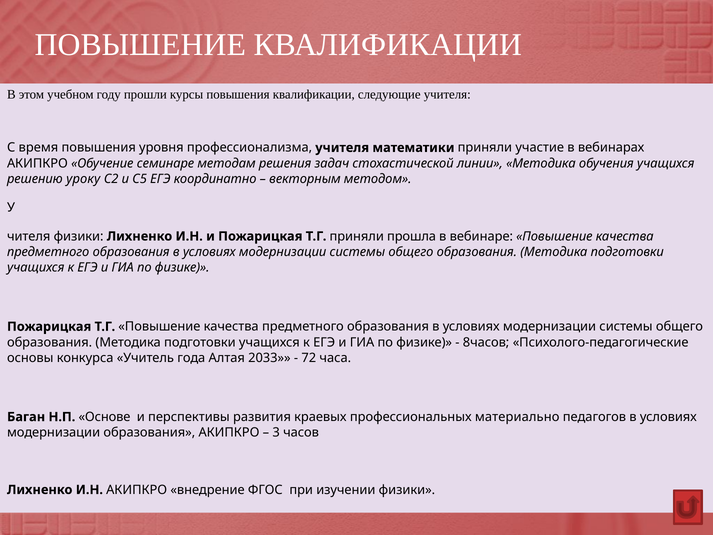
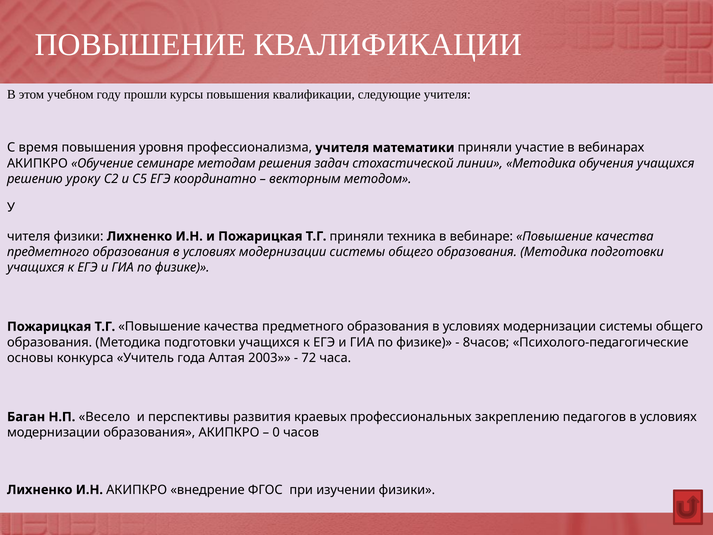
прошла: прошла -> техника
2033: 2033 -> 2003
Основе: Основе -> Весело
материально: материально -> закреплению
3: 3 -> 0
